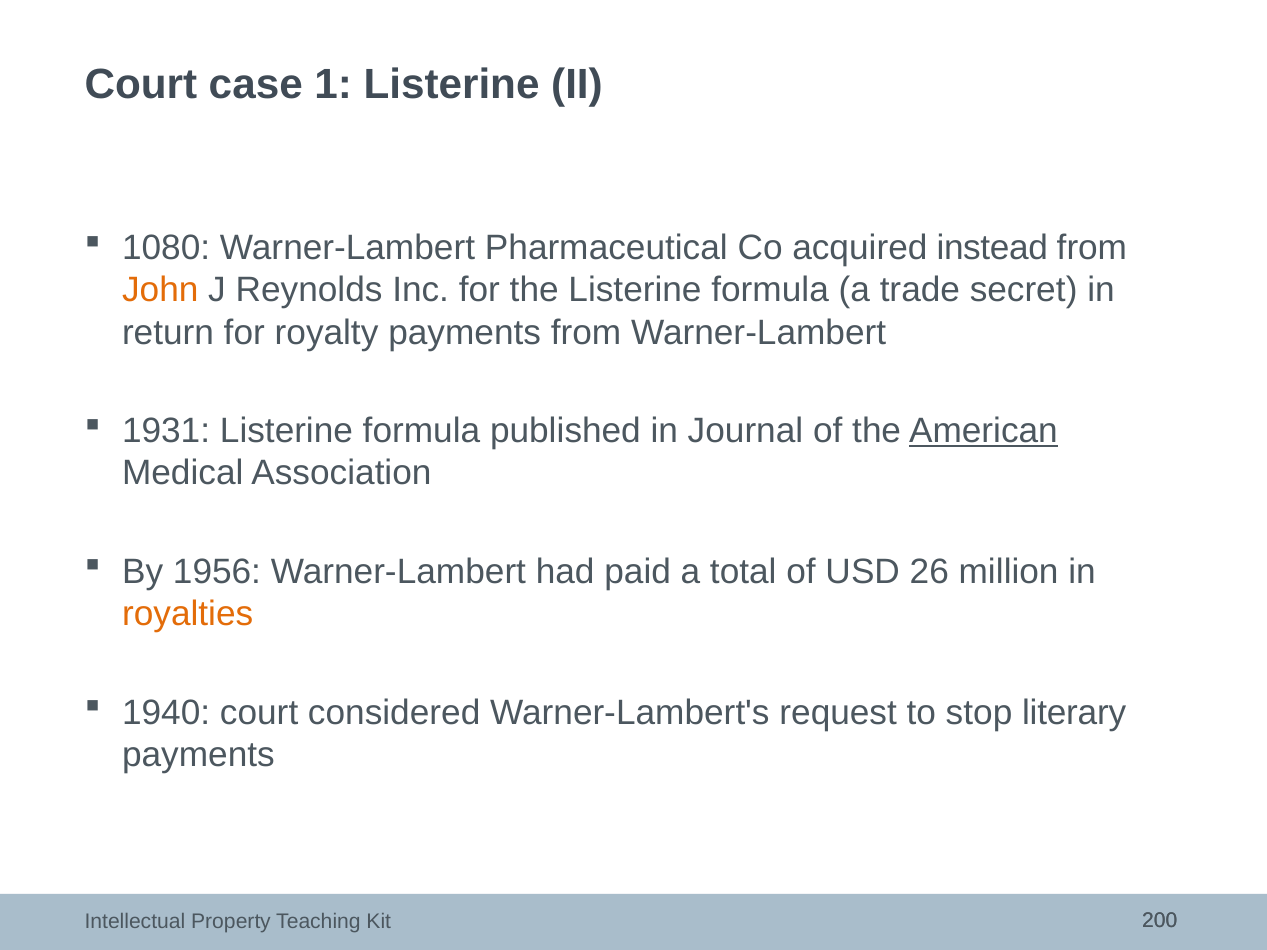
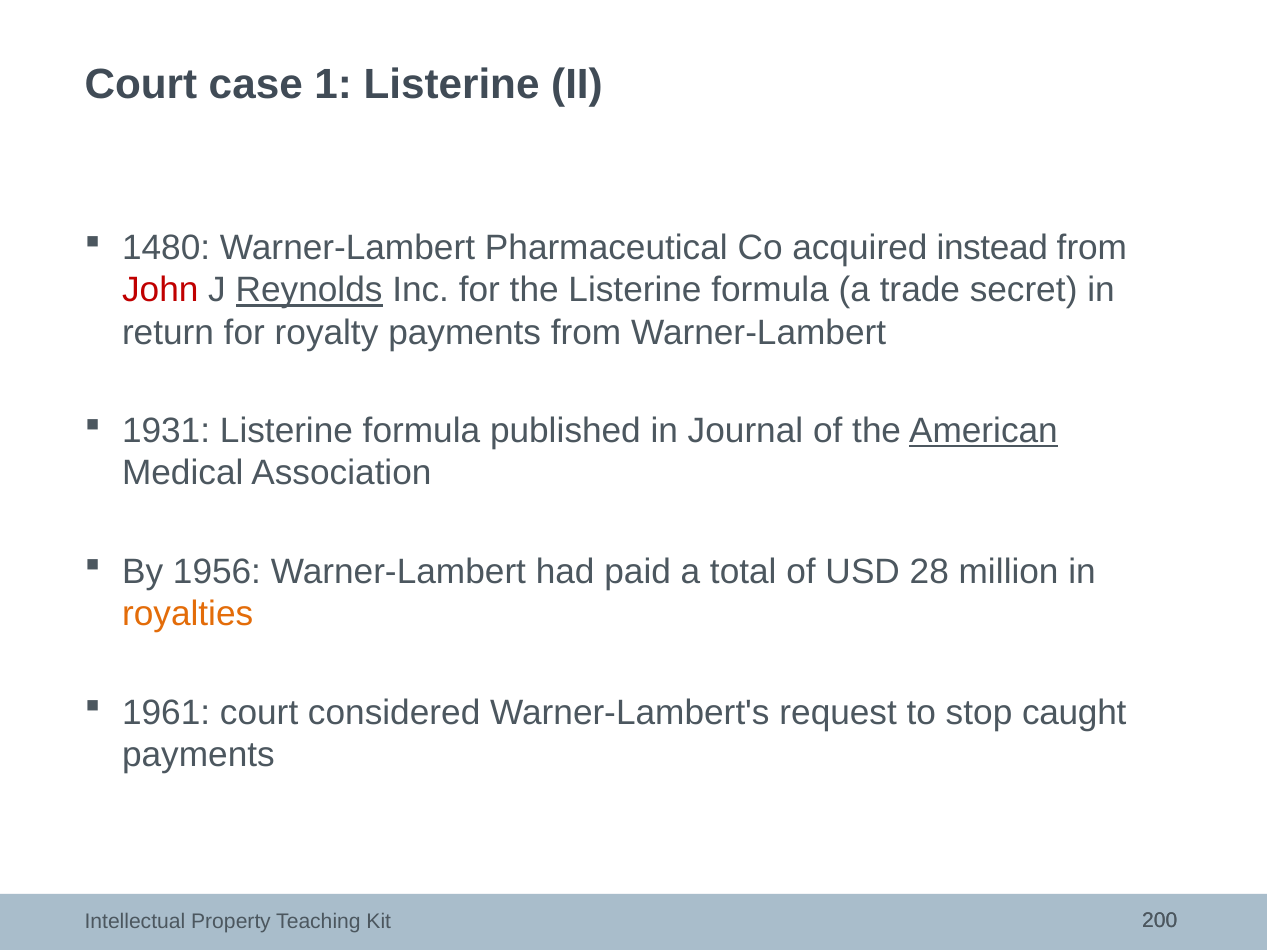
1080: 1080 -> 1480
John colour: orange -> red
Reynolds underline: none -> present
26: 26 -> 28
1940: 1940 -> 1961
literary: literary -> caught
